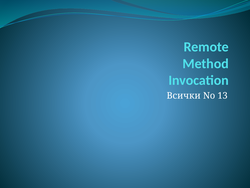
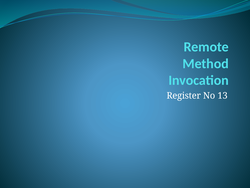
Всички: Всички -> Register
